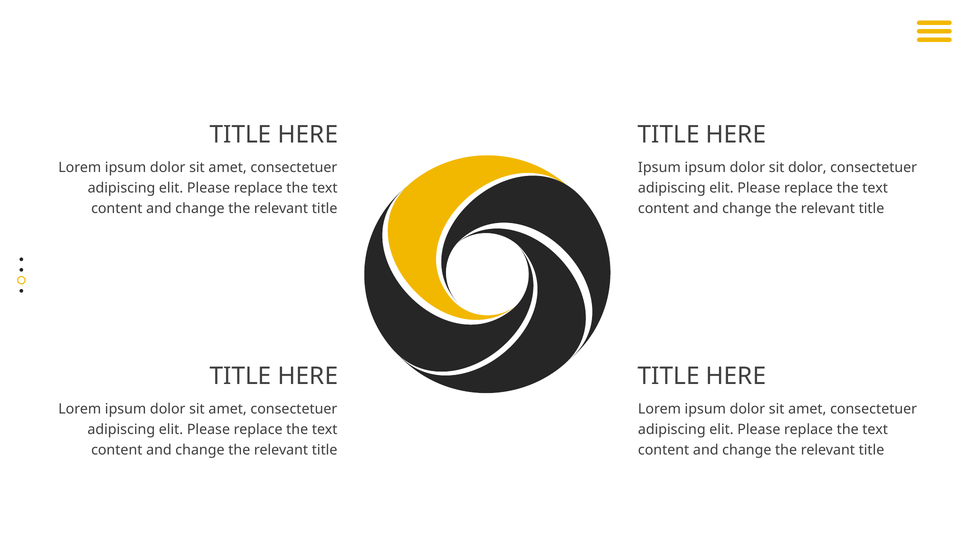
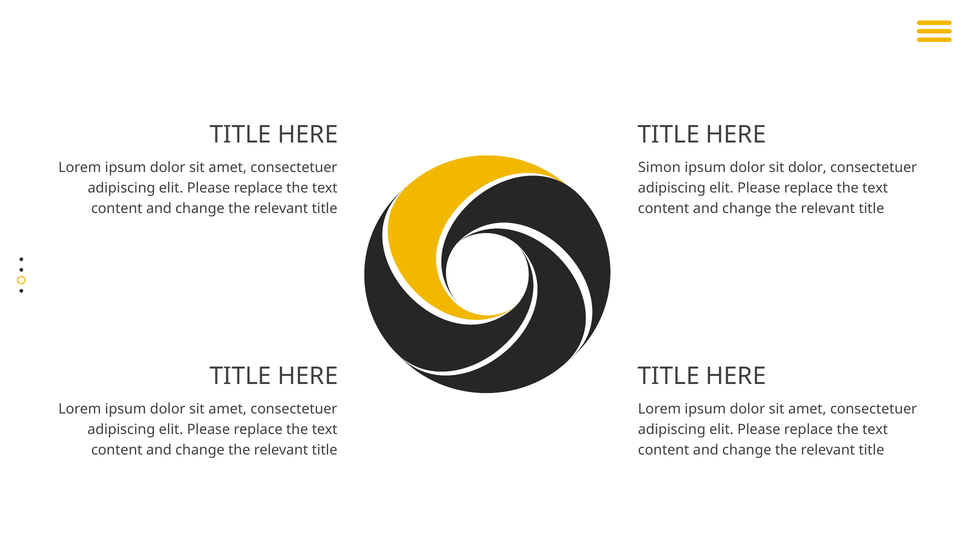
Ipsum at (659, 168): Ipsum -> Simon
